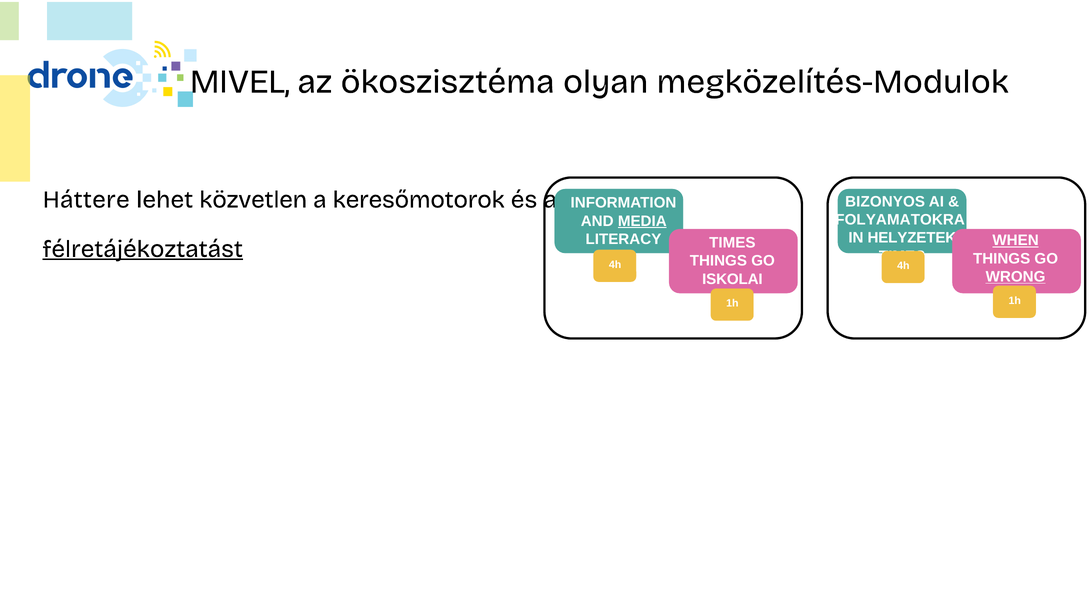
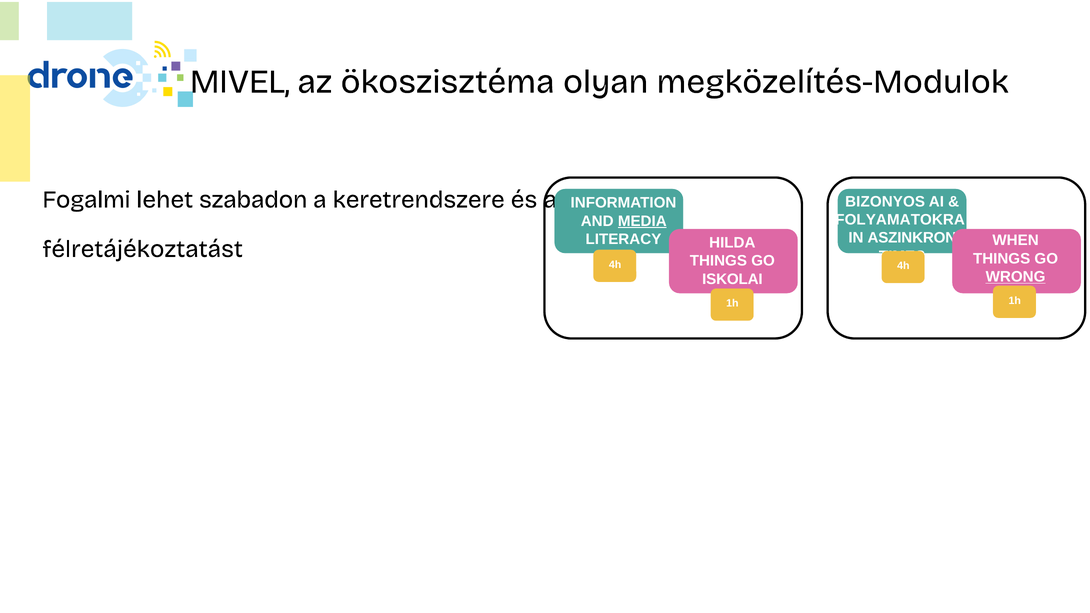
Háttere: Háttere -> Fogalmi
közvetlen: közvetlen -> szabadon
keresőmotorok: keresőmotorok -> keretrendszere
HELYZETEK: HELYZETEK -> ASZINKRON
LITERACY TIMES: TIMES -> HILDA
WHEN underline: present -> none
félretájékoztatást underline: present -> none
